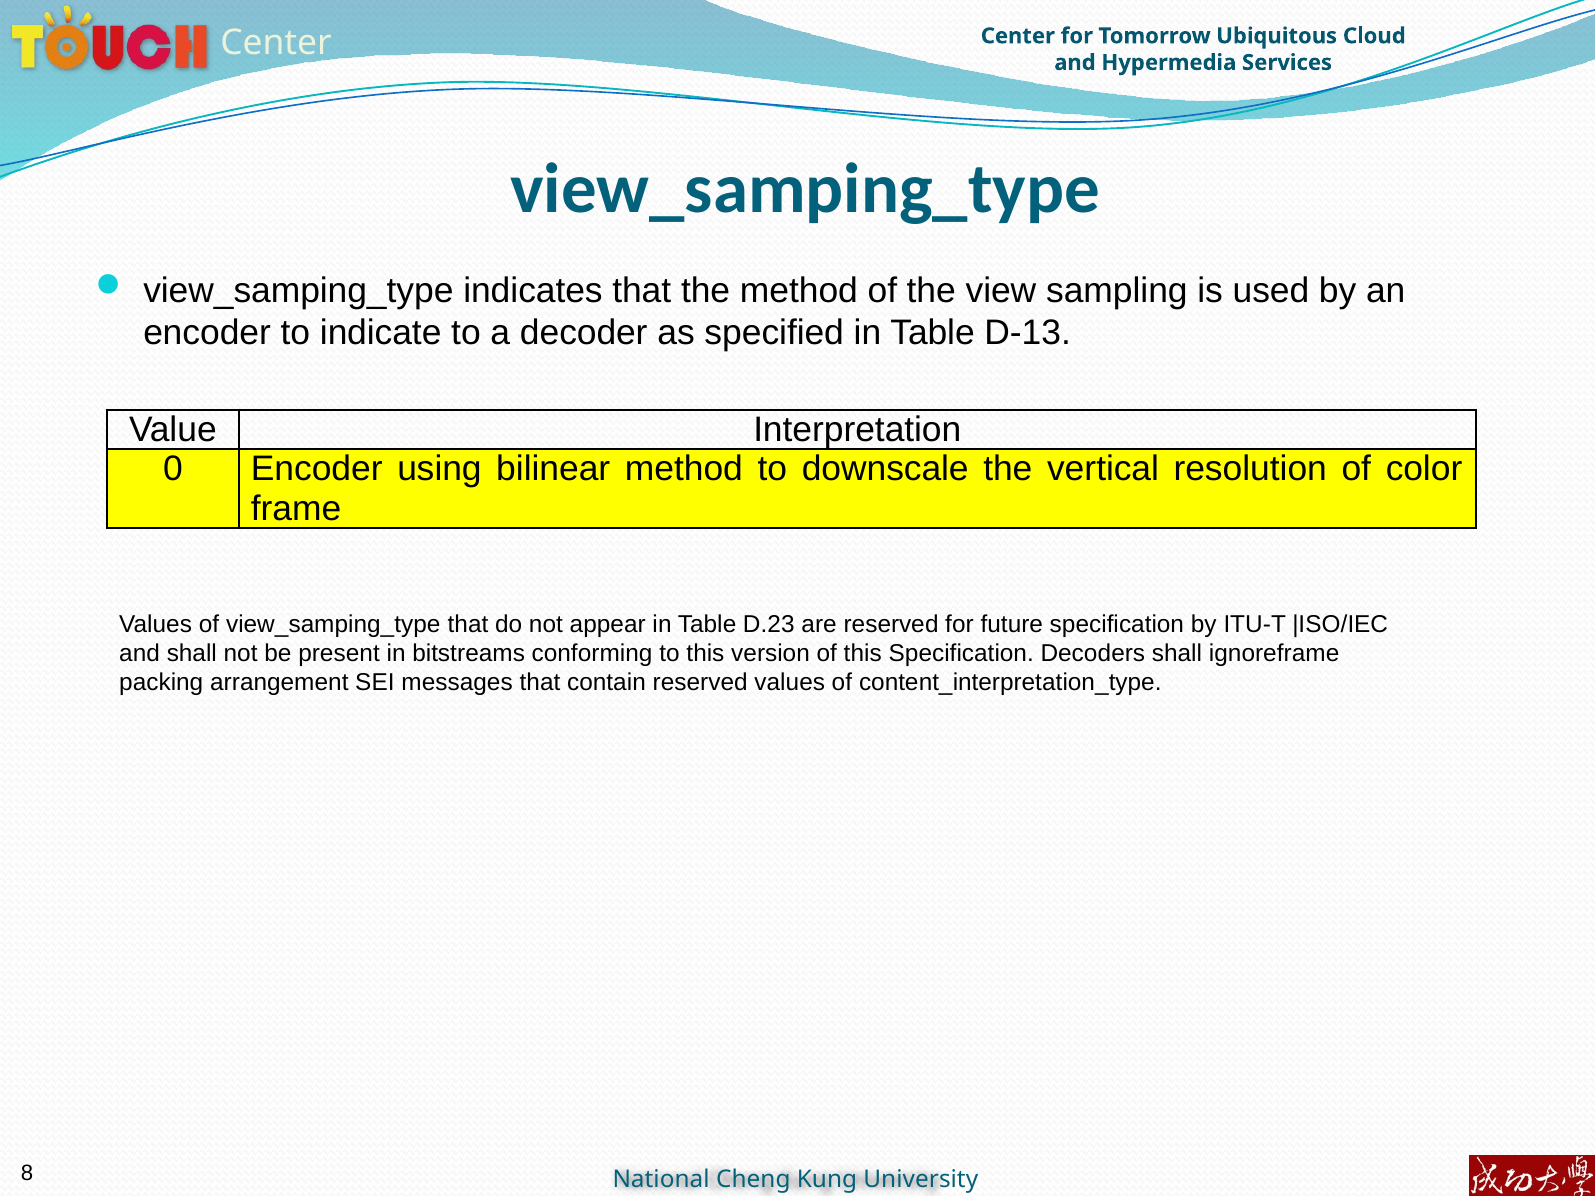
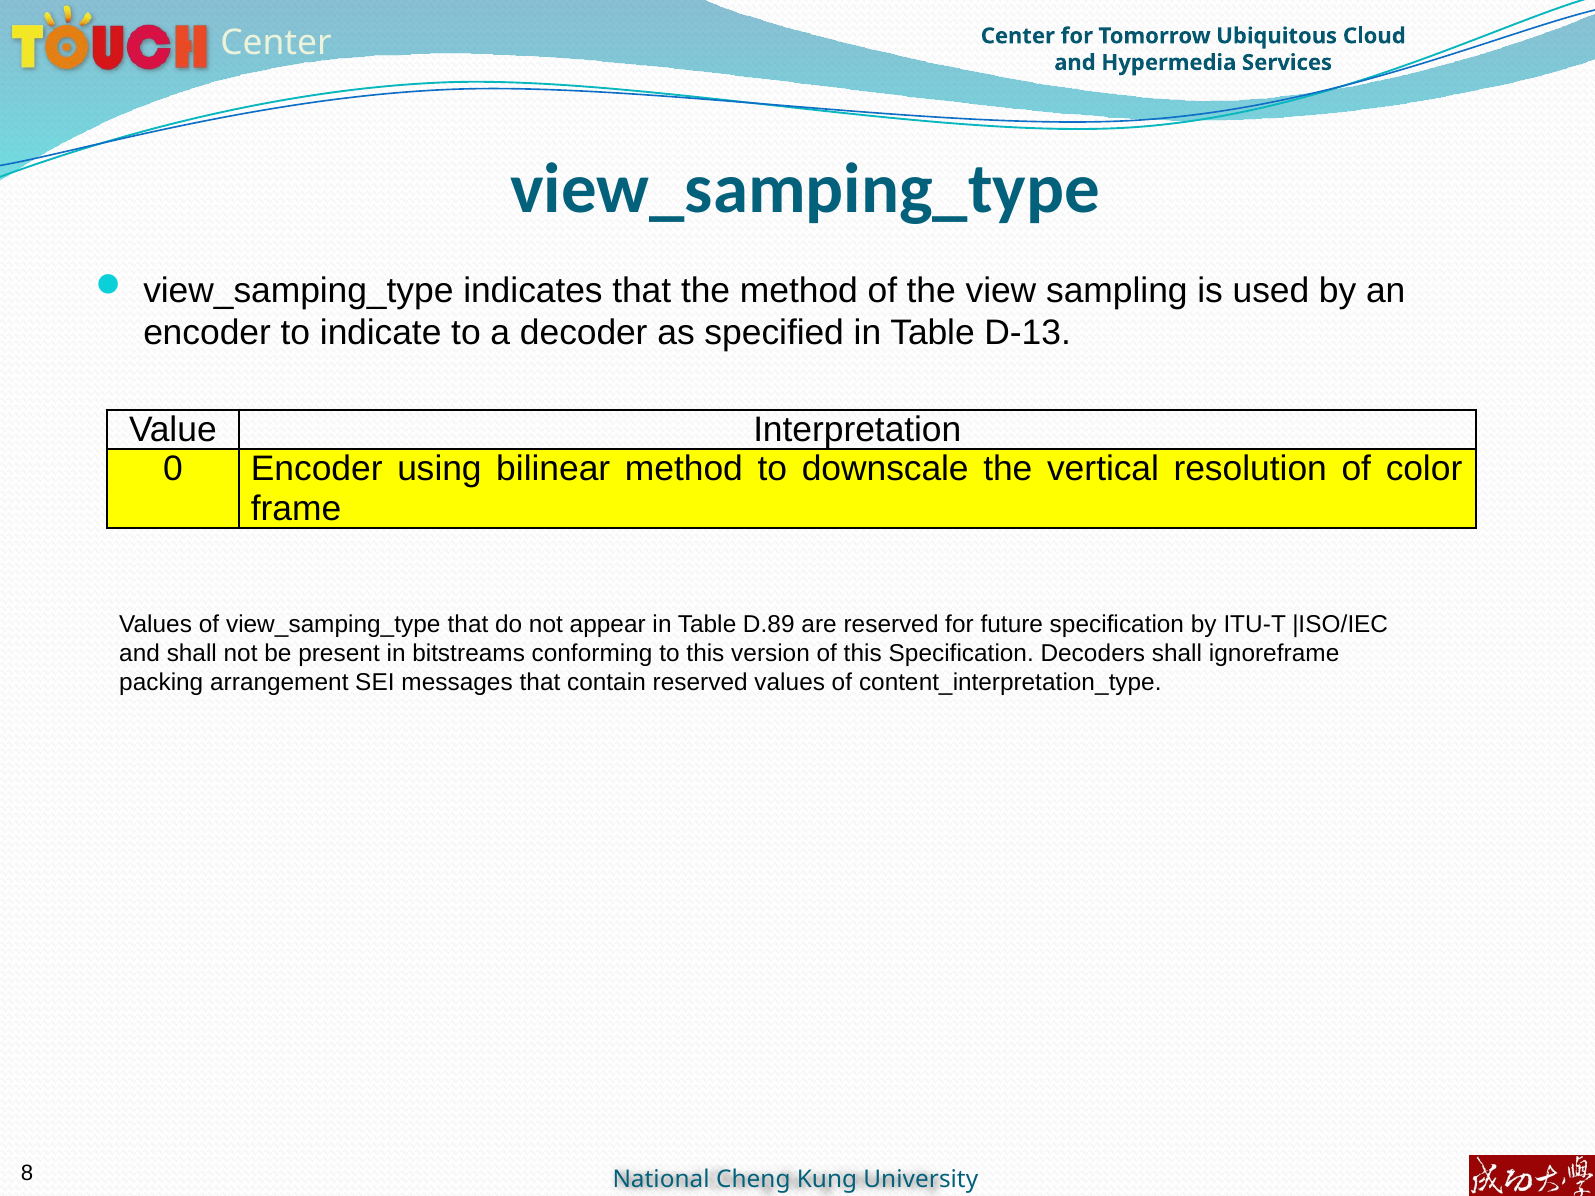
D.23: D.23 -> D.89
